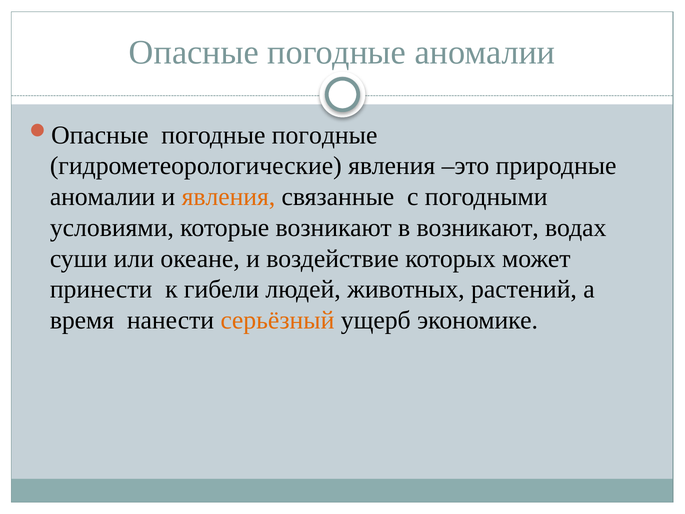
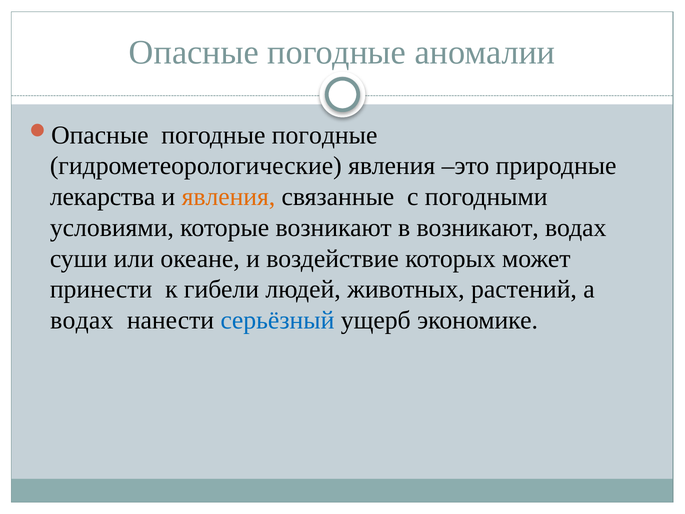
аномалии at (103, 197): аномалии -> лекарства
время at (82, 320): время -> водах
серьёзный colour: orange -> blue
